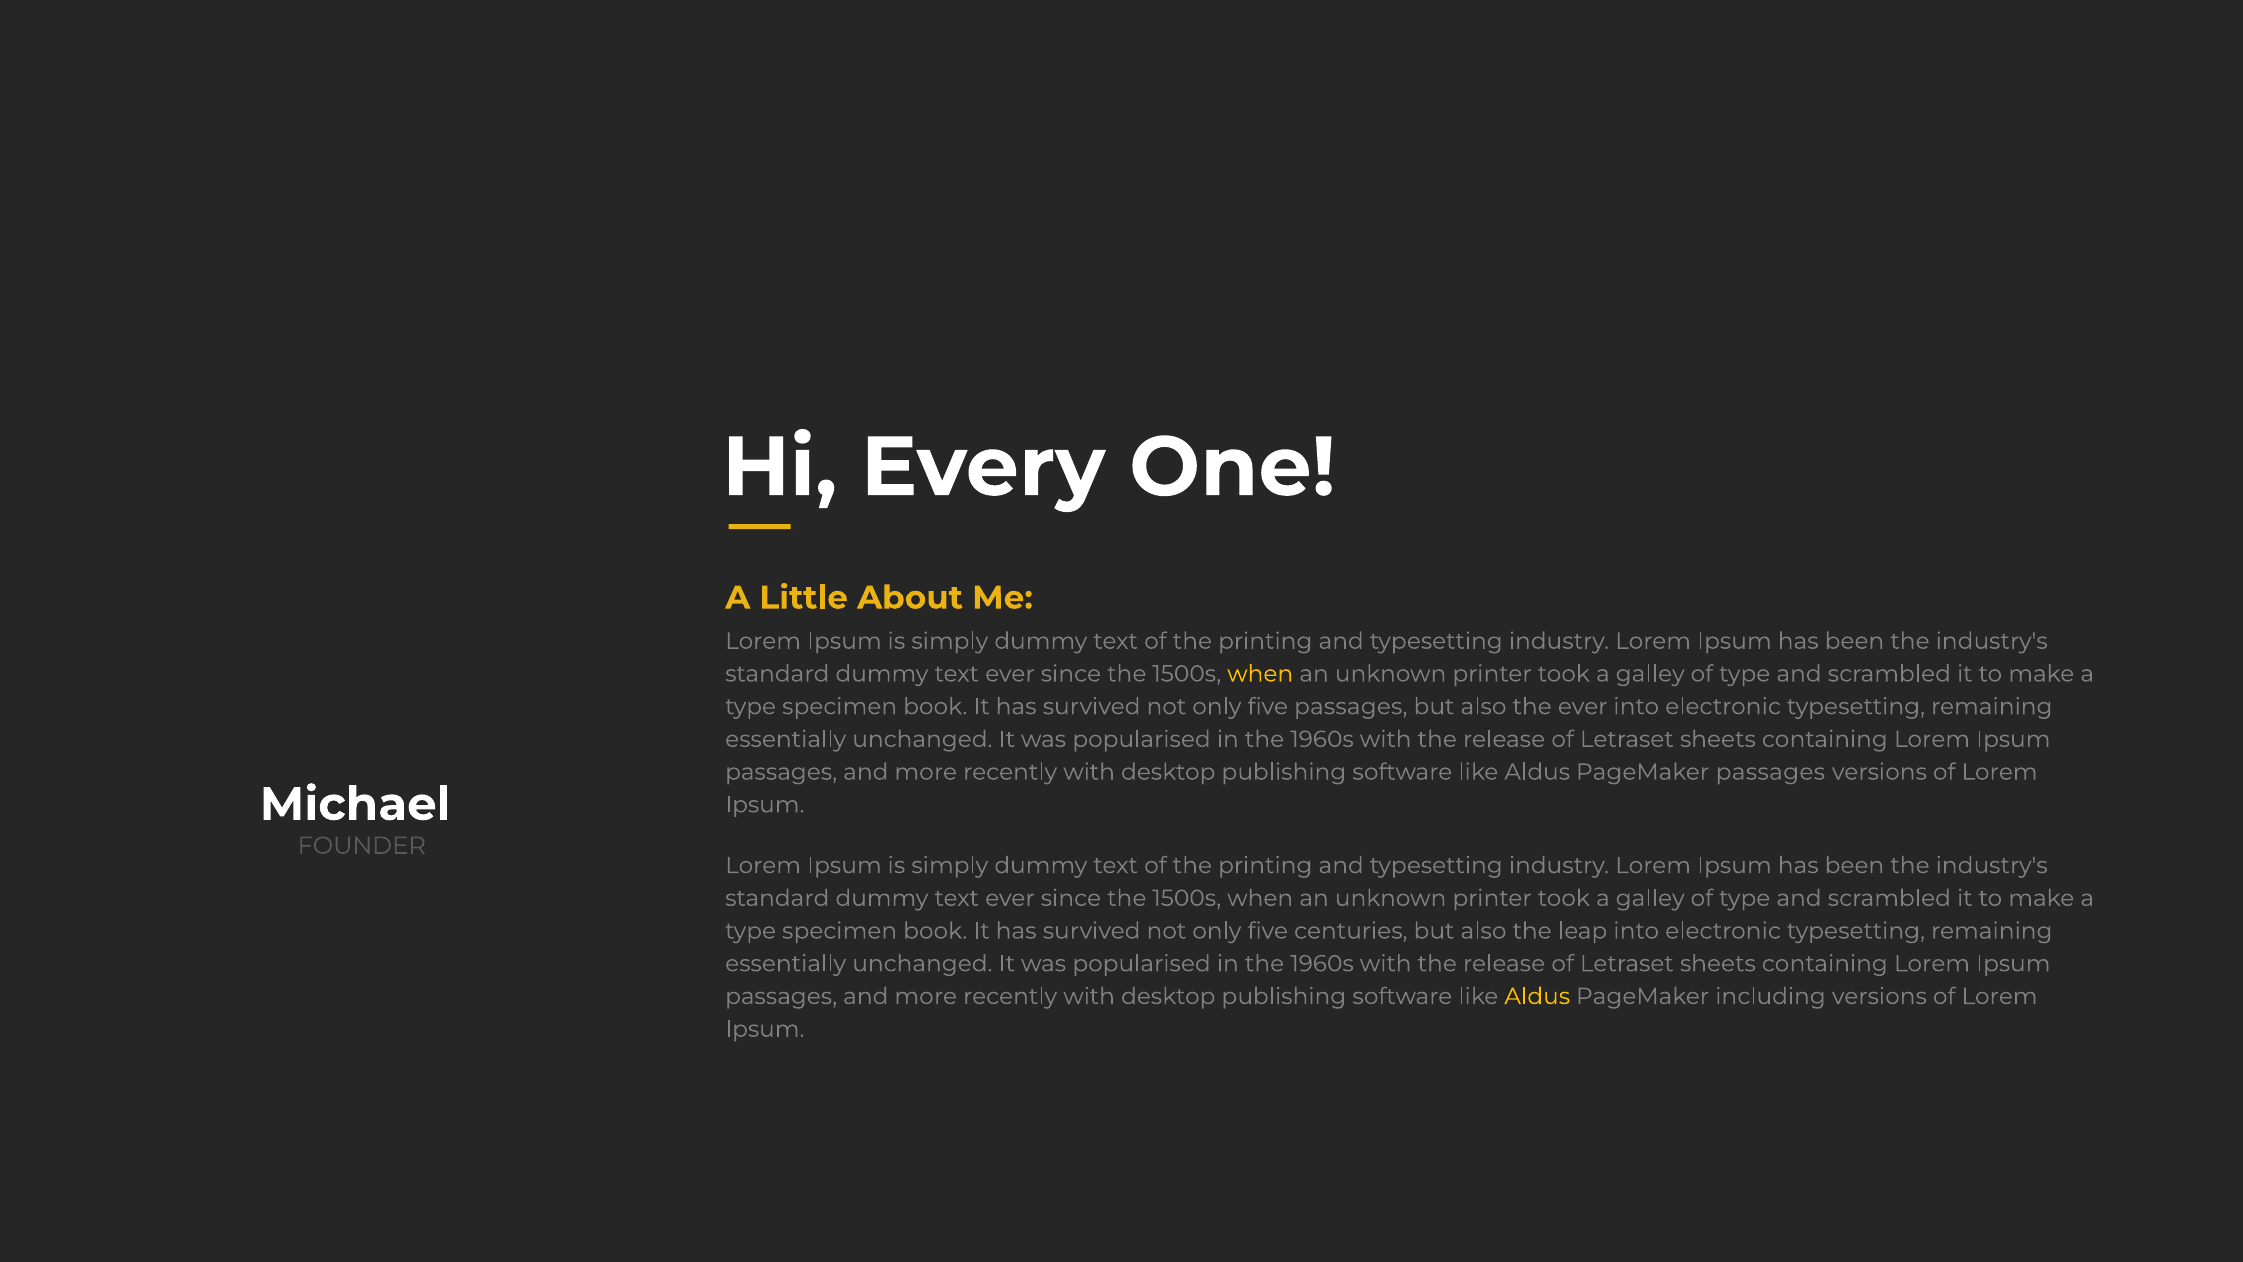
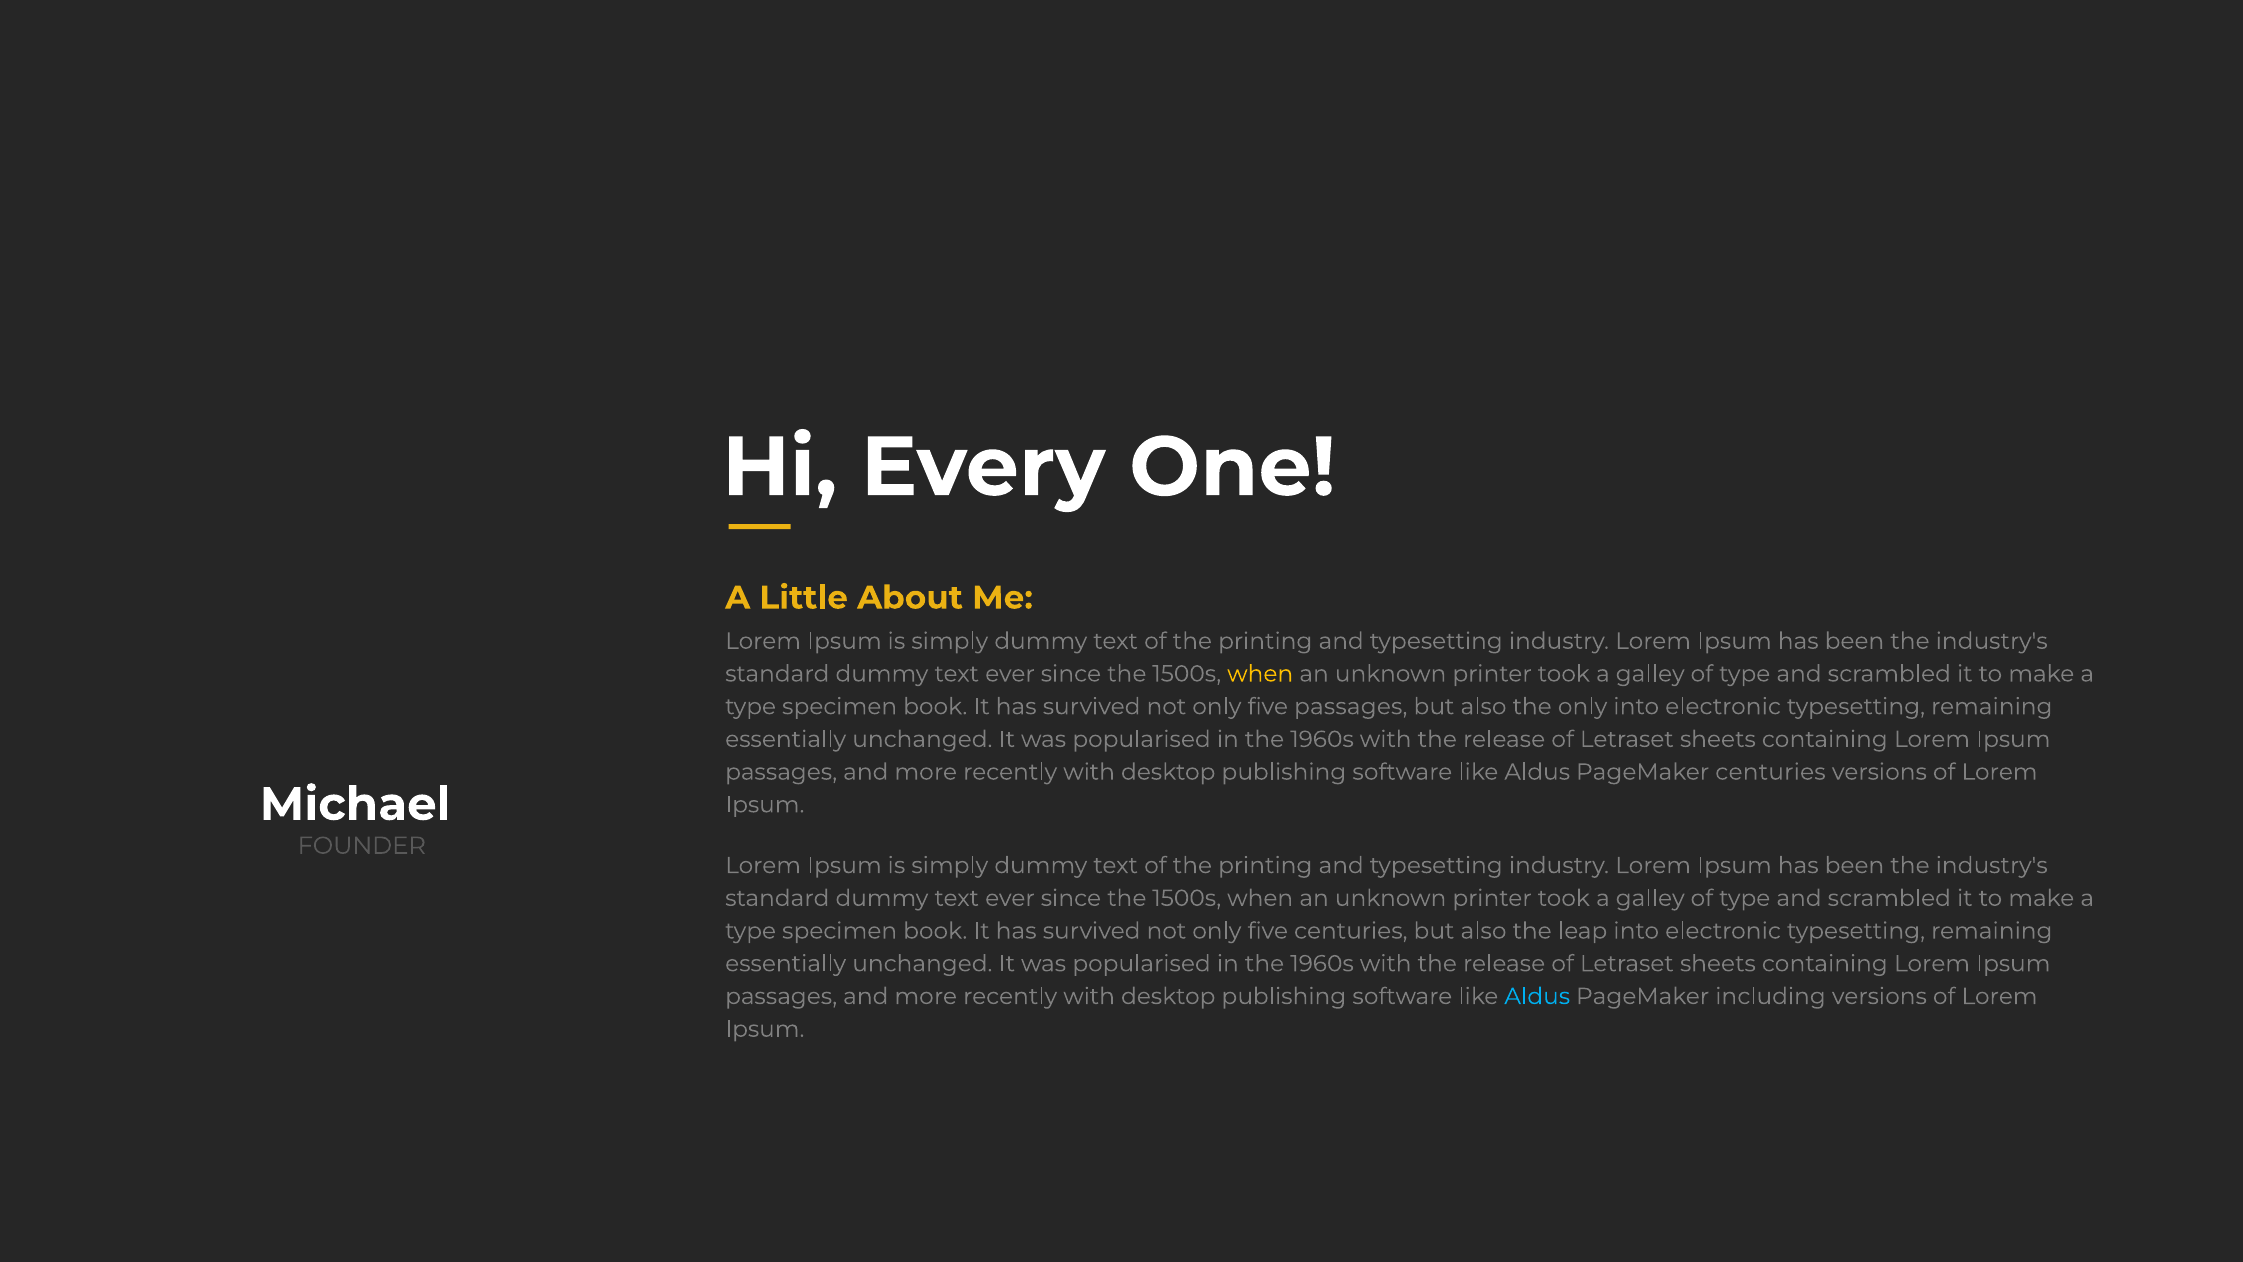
the ever: ever -> only
PageMaker passages: passages -> centuries
Aldus at (1537, 996) colour: yellow -> light blue
